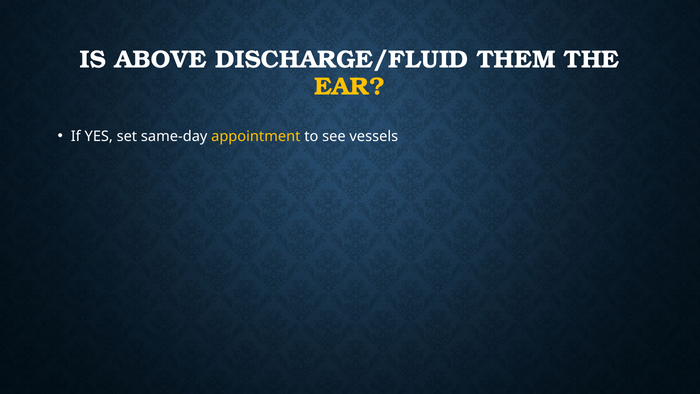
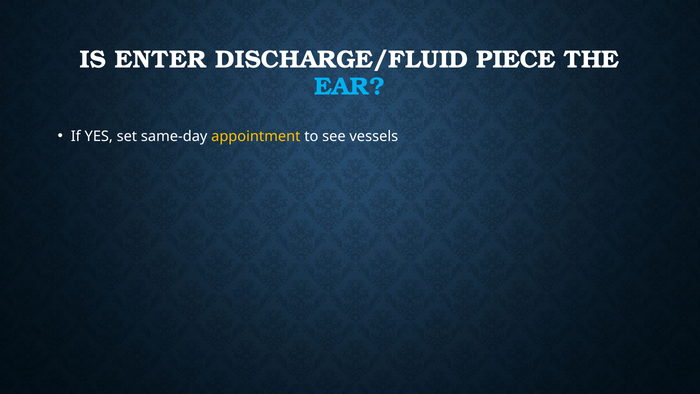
ABOVE: ABOVE -> ENTER
THEM: THEM -> PIECE
EAR colour: yellow -> light blue
